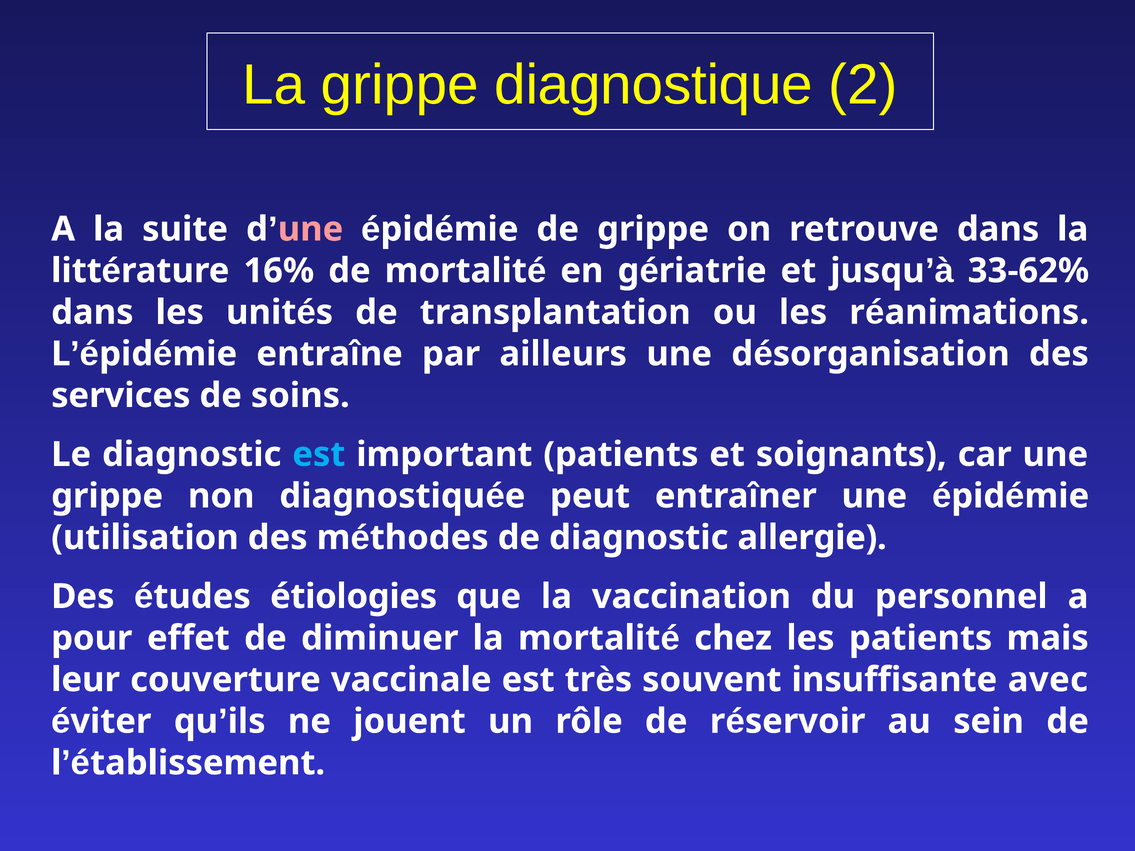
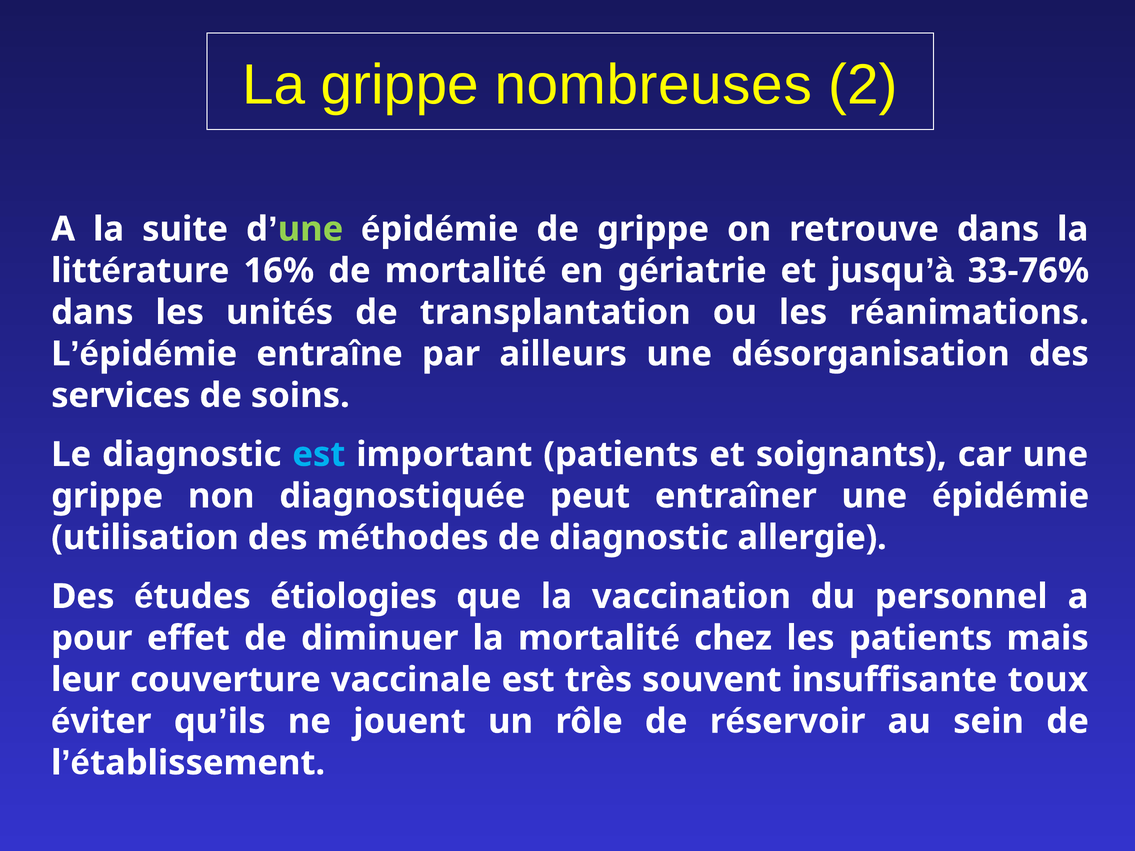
diagnostique: diagnostique -> nombreuses
une at (311, 229) colour: pink -> light green
33-62%: 33-62% -> 33-76%
avec: avec -> toux
